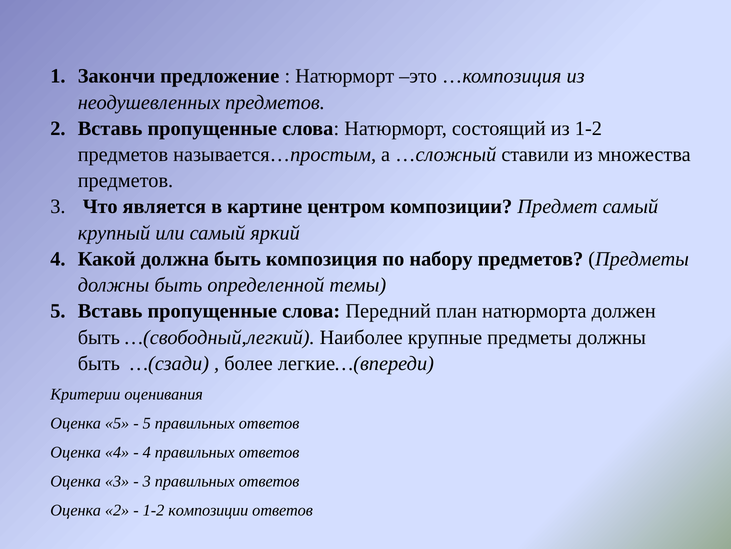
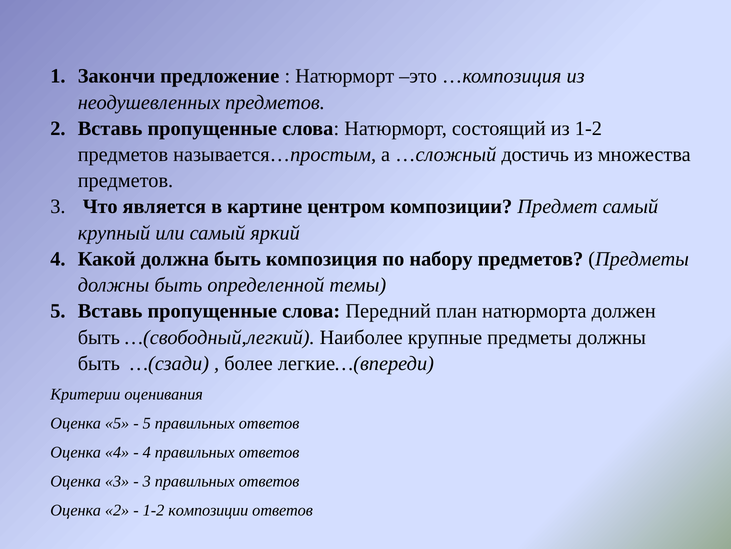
ставили: ставили -> достичь
